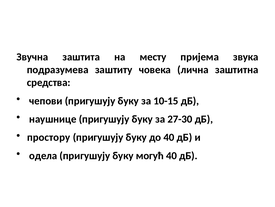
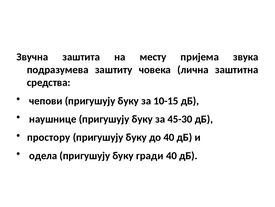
27-30: 27-30 -> 45-30
могућ: могућ -> гради
